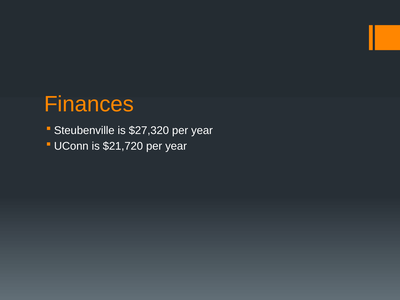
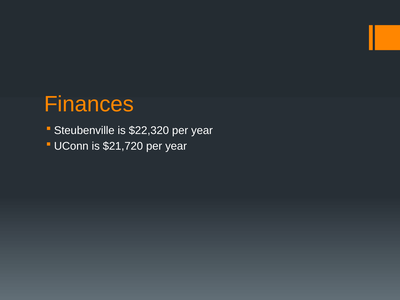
$27,320: $27,320 -> $22,320
